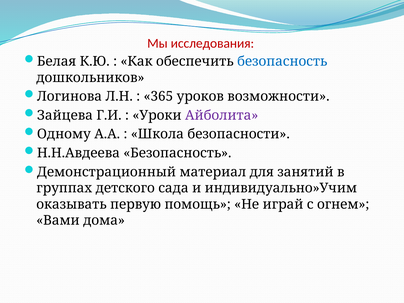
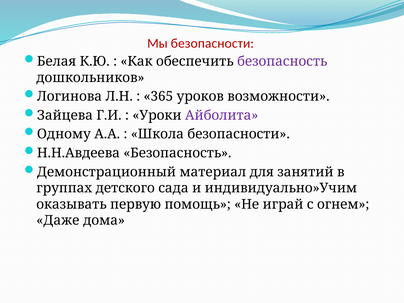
Мы исследования: исследования -> безопасности
безопасность at (282, 62) colour: blue -> purple
Вами: Вами -> Даже
